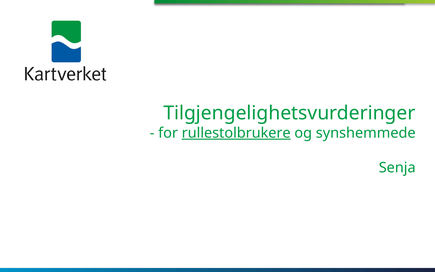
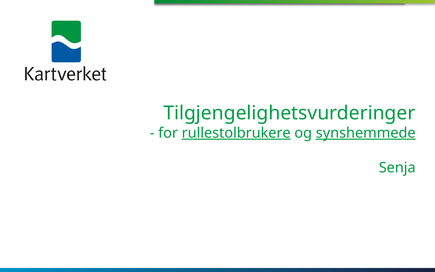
synshemmede underline: none -> present
